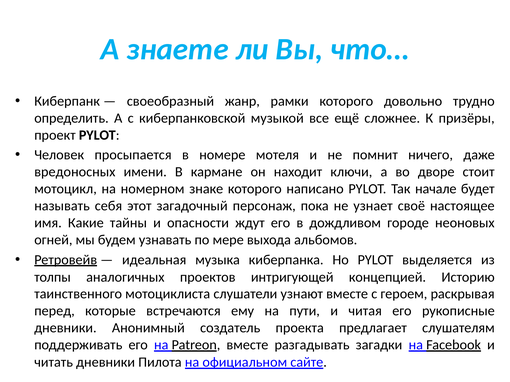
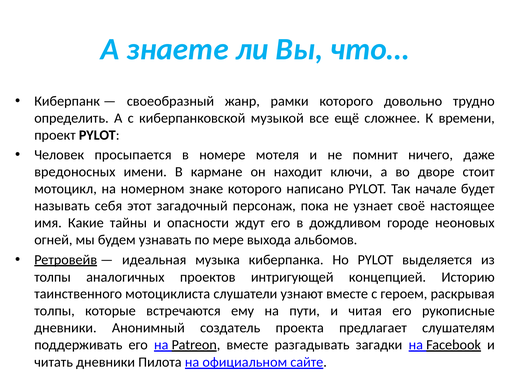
призёры: призёры -> времени
перед at (54, 311): перед -> толпы
